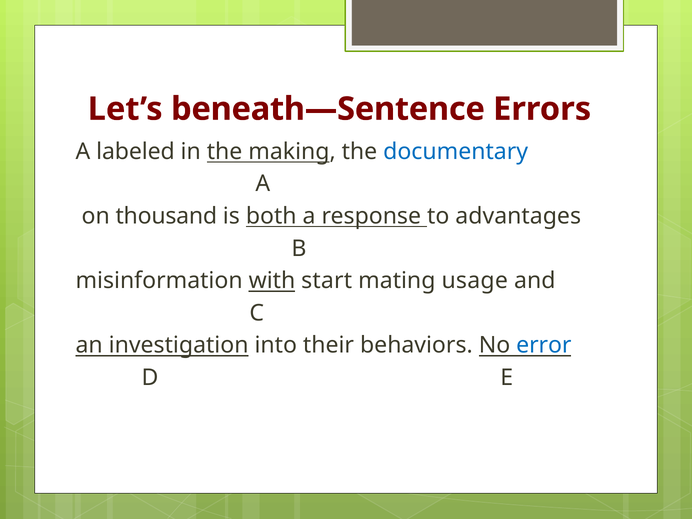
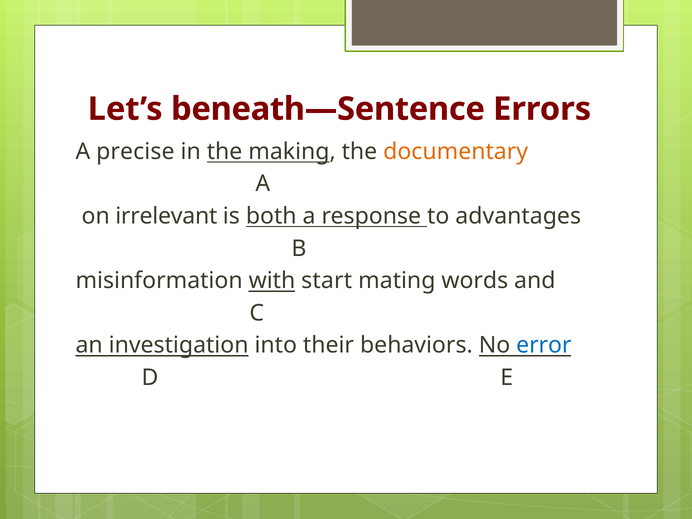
labeled: labeled -> precise
documentary colour: blue -> orange
thousand: thousand -> irrelevant
usage: usage -> words
